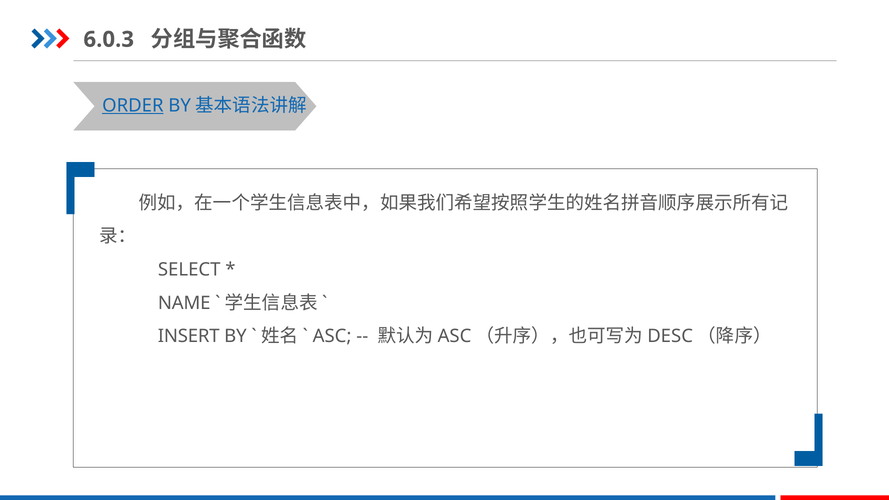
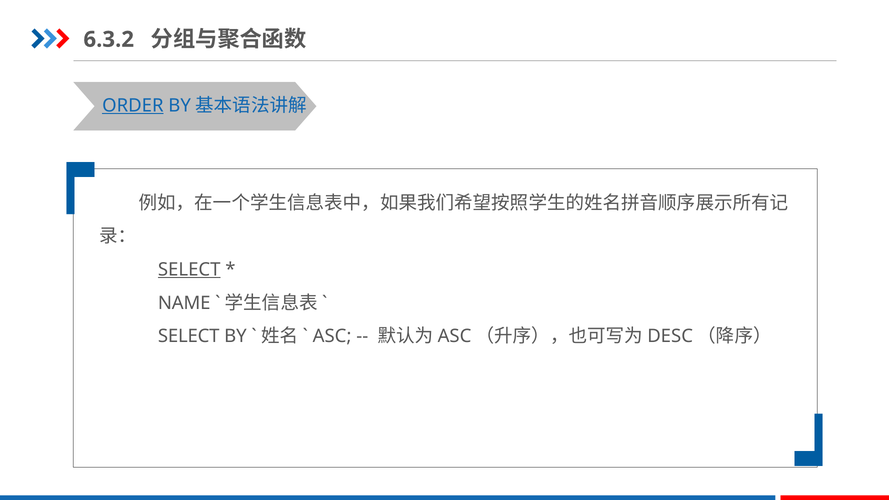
6.0.3: 6.0.3 -> 6.3.2
SELECT at (189, 270) underline: none -> present
INSERT at (189, 336): INSERT -> SELECT
